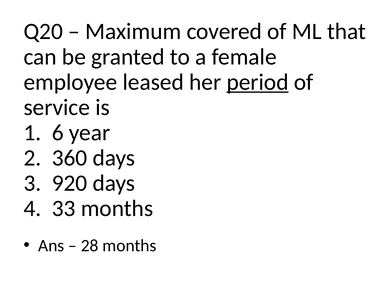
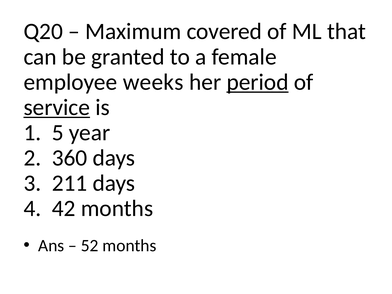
leased: leased -> weeks
service underline: none -> present
6: 6 -> 5
920: 920 -> 211
33: 33 -> 42
28: 28 -> 52
